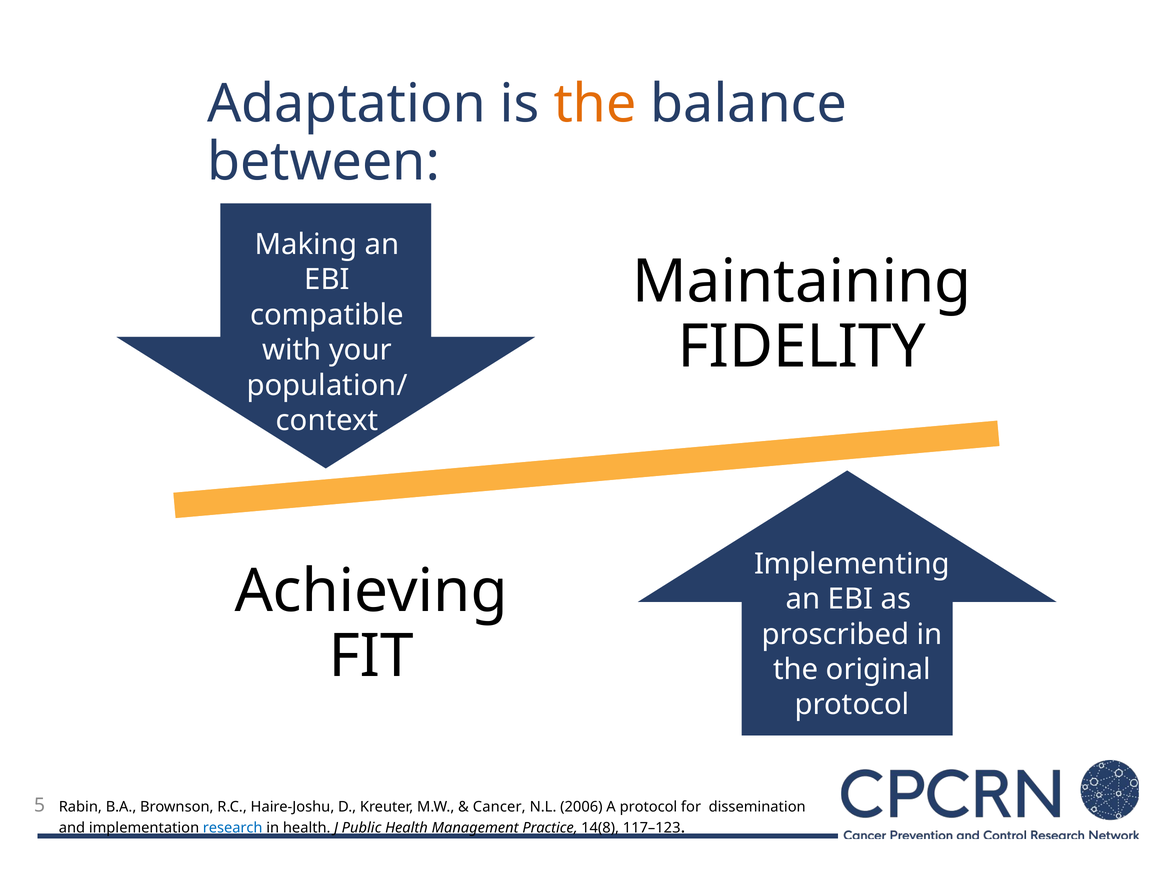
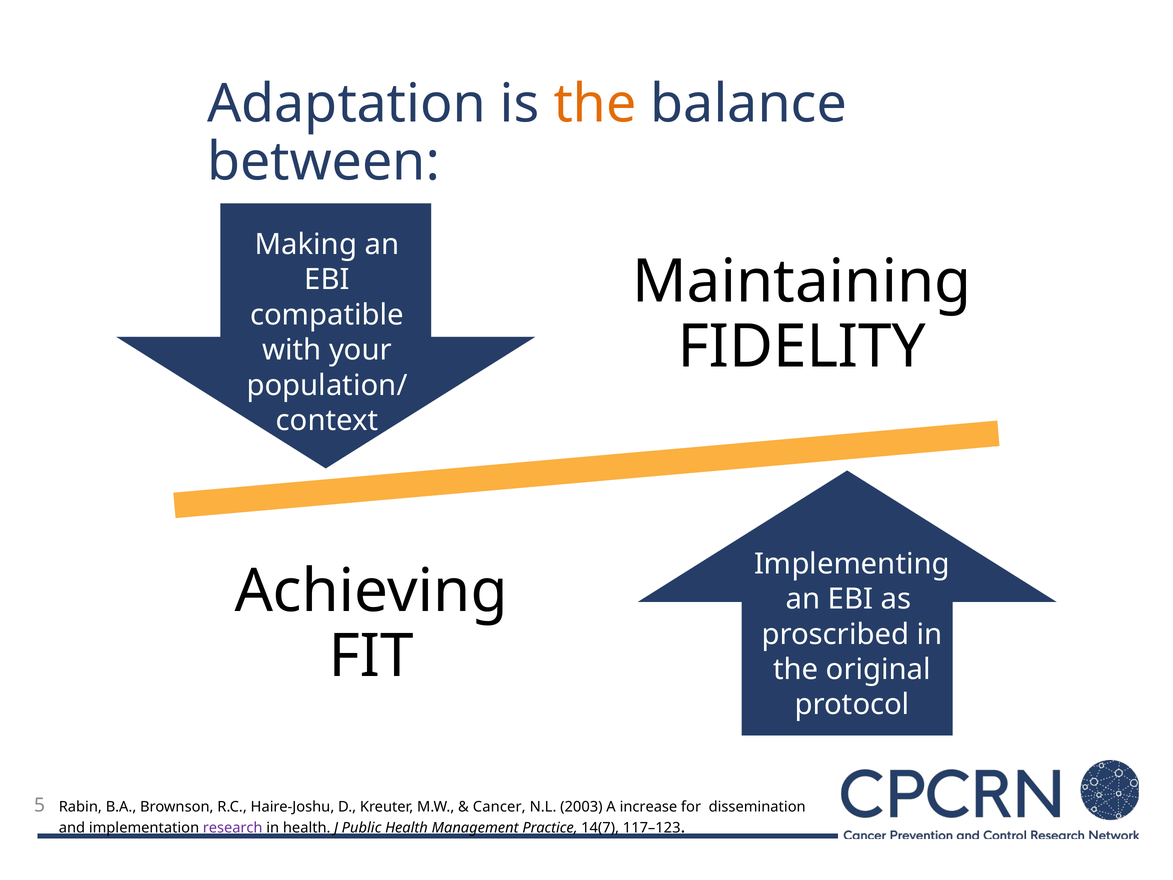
2006: 2006 -> 2003
A protocol: protocol -> increase
research colour: blue -> purple
14(8: 14(8 -> 14(7
